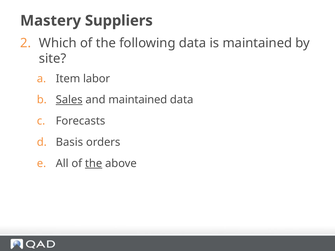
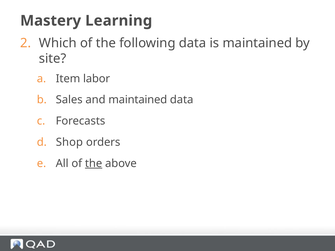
Suppliers: Suppliers -> Learning
Sales underline: present -> none
Basis: Basis -> Shop
